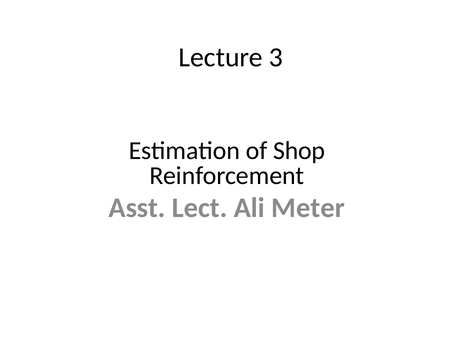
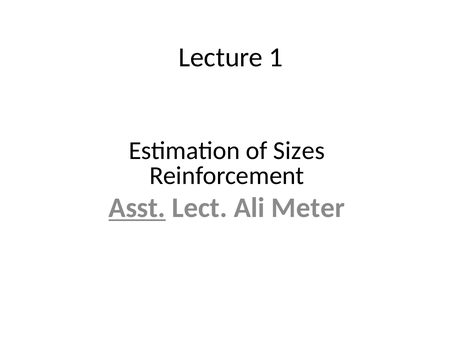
3: 3 -> 1
Shop: Shop -> Sizes
Asst underline: none -> present
